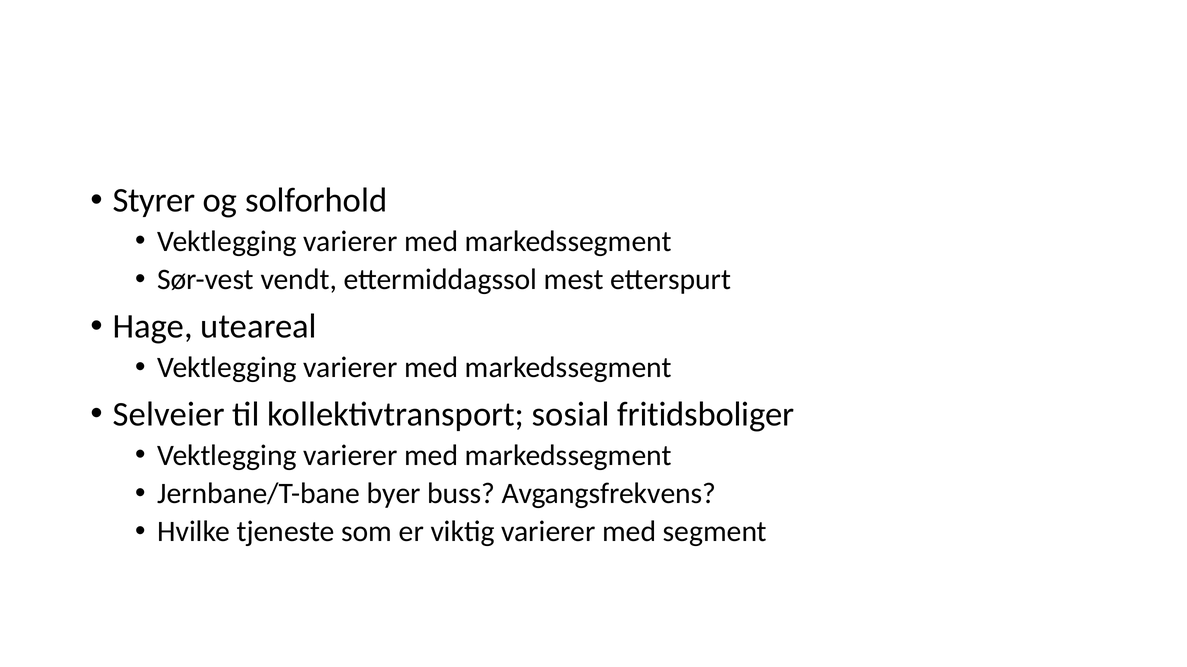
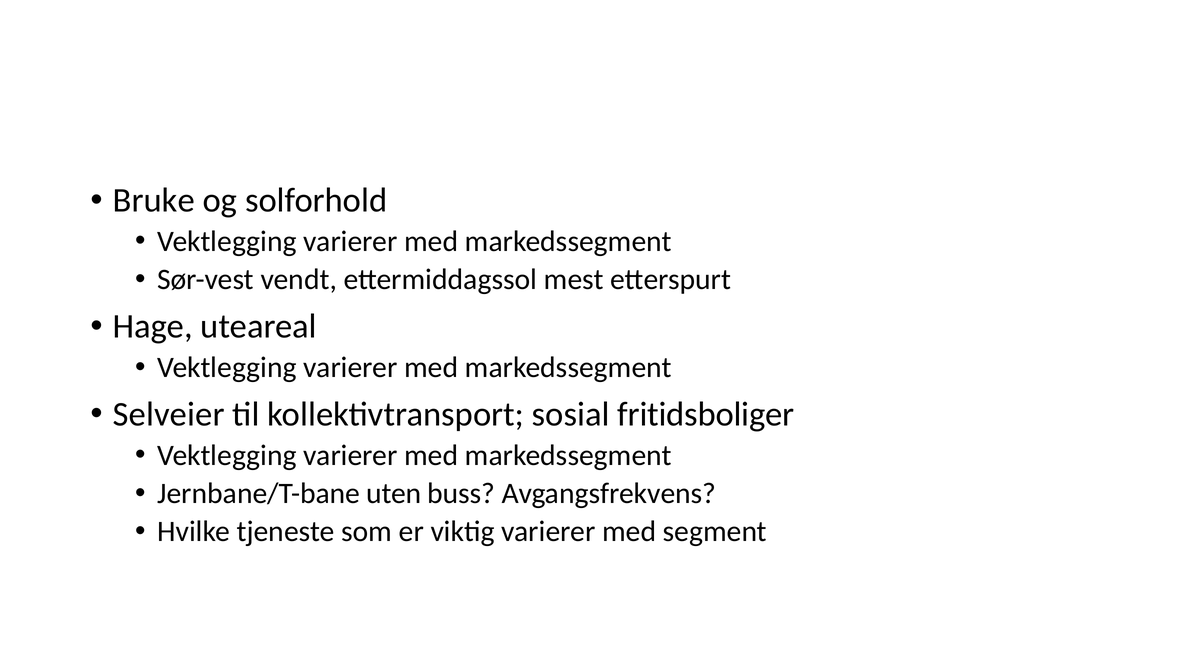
Styrer: Styrer -> Bruke
byer: byer -> uten
